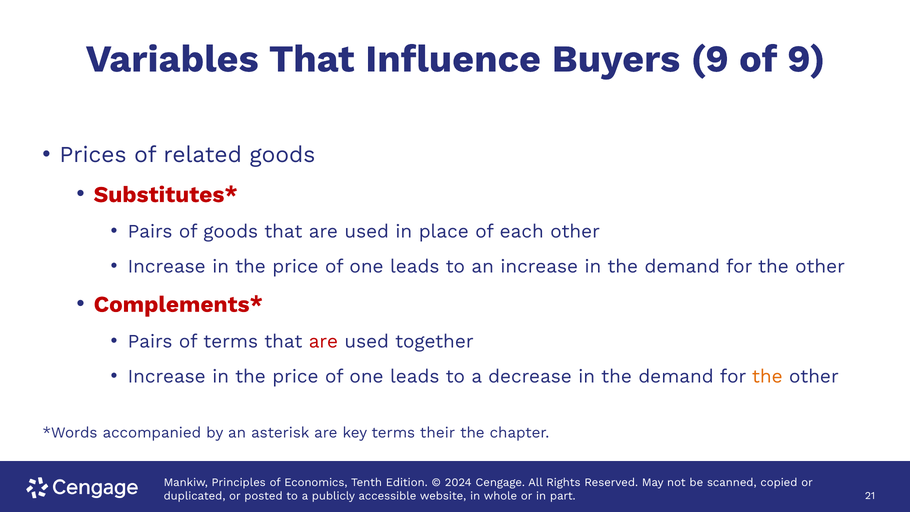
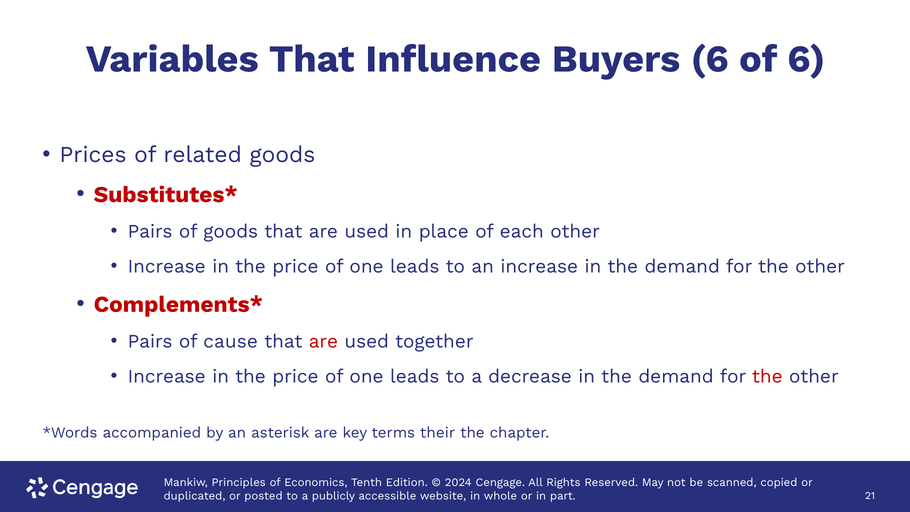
Buyers 9: 9 -> 6
of 9: 9 -> 6
of terms: terms -> cause
the at (767, 376) colour: orange -> red
